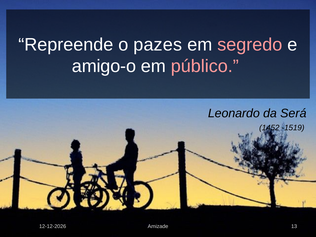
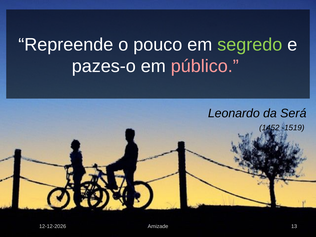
pazes: pazes -> pouco
segredo colour: pink -> light green
amigo-o: amigo-o -> pazes-o
